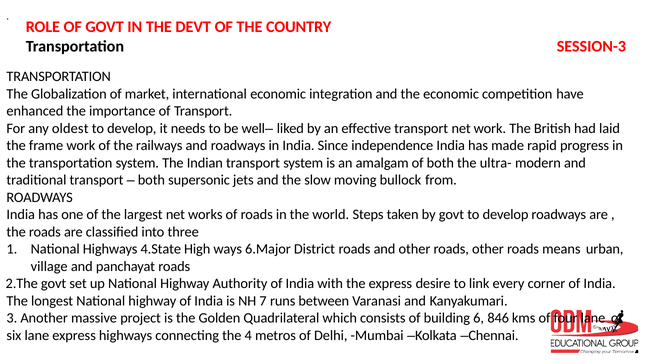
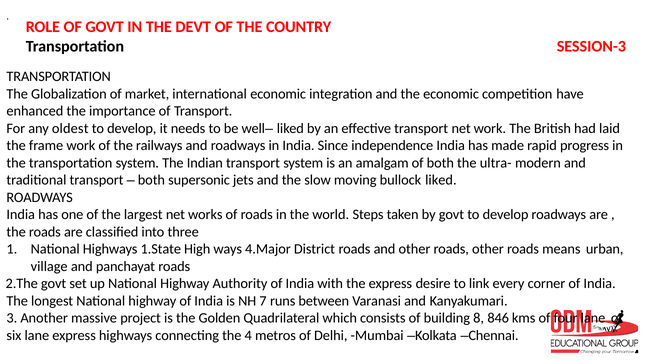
bullock from: from -> liked
4.State: 4.State -> 1.State
6.Major: 6.Major -> 4.Major
6: 6 -> 8
